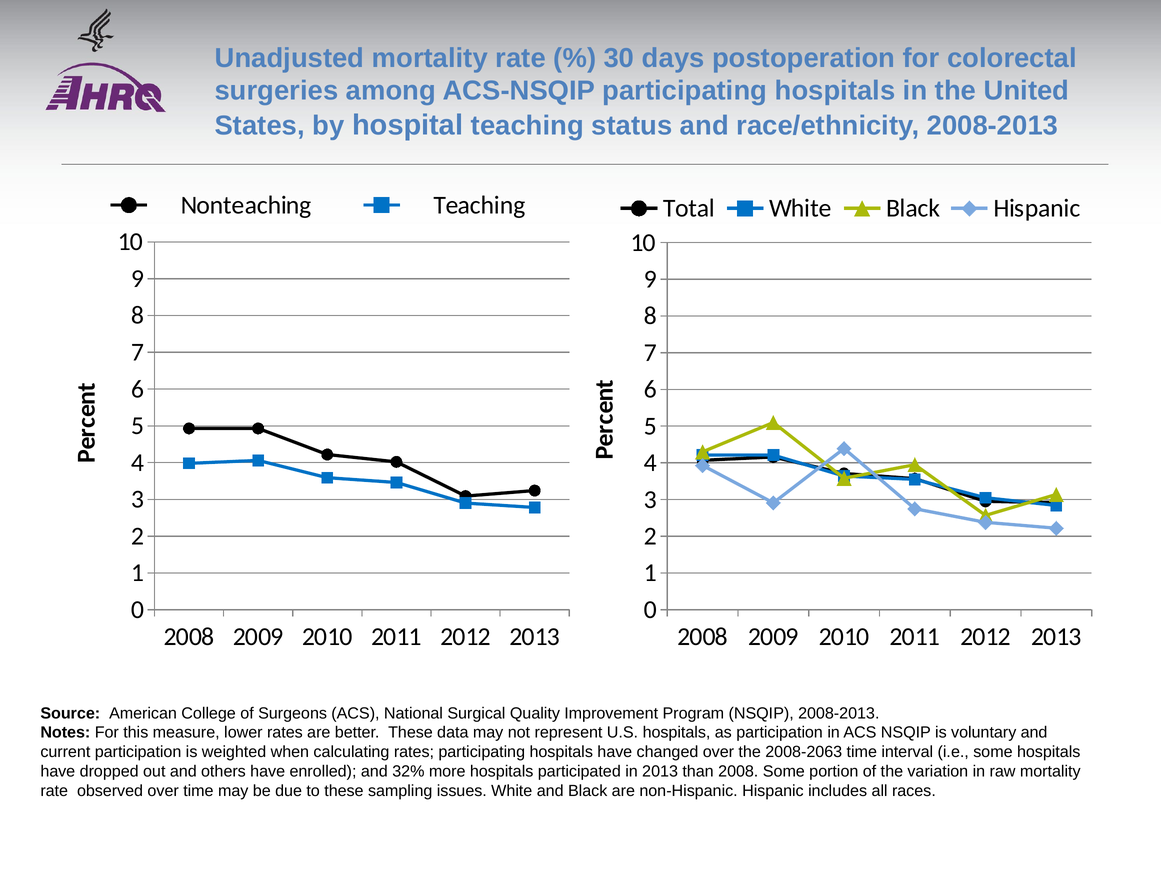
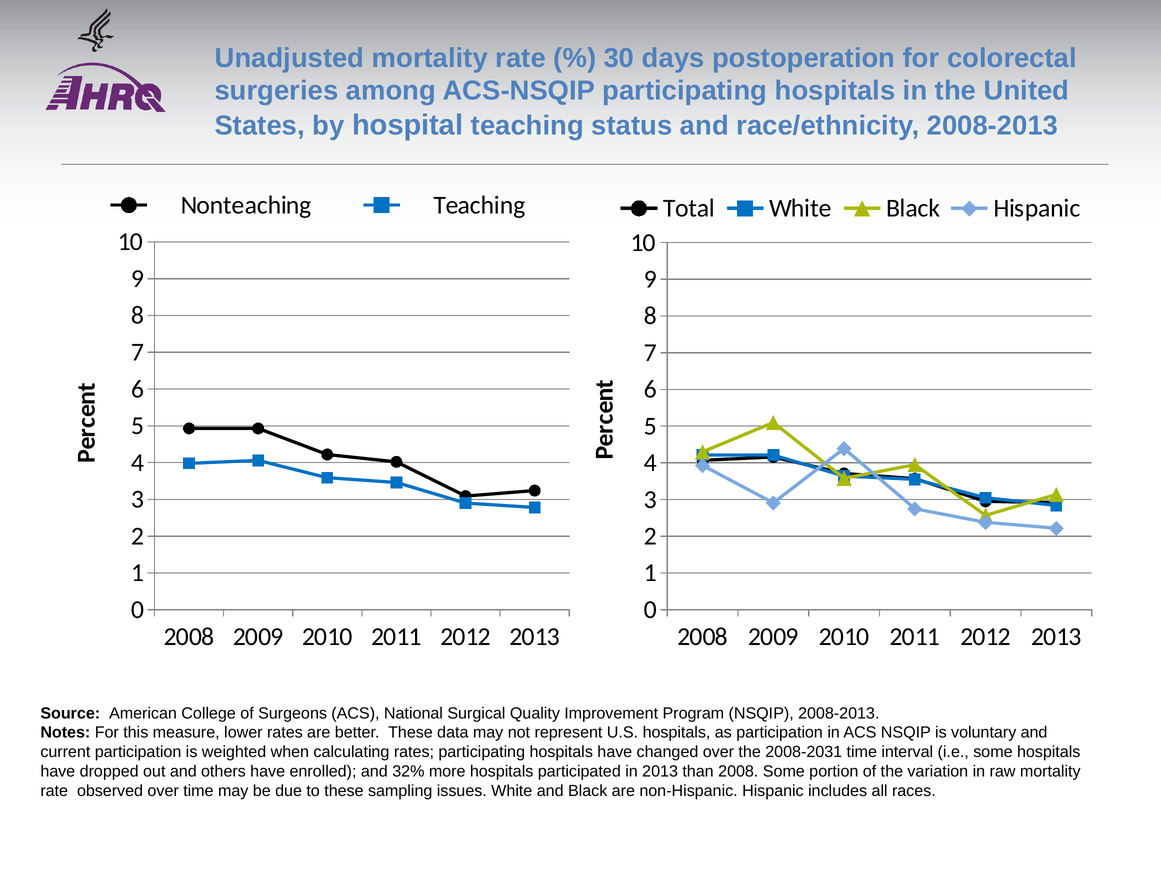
2008-2063: 2008-2063 -> 2008-2031
